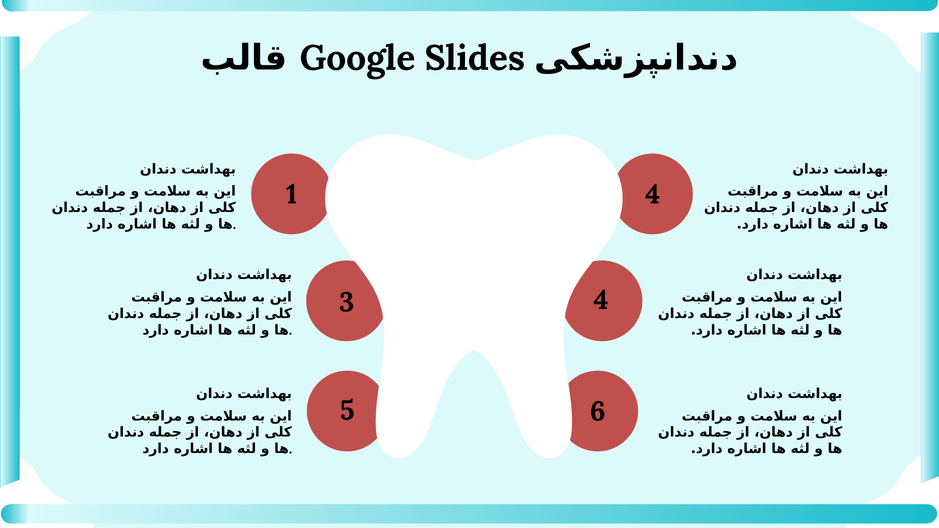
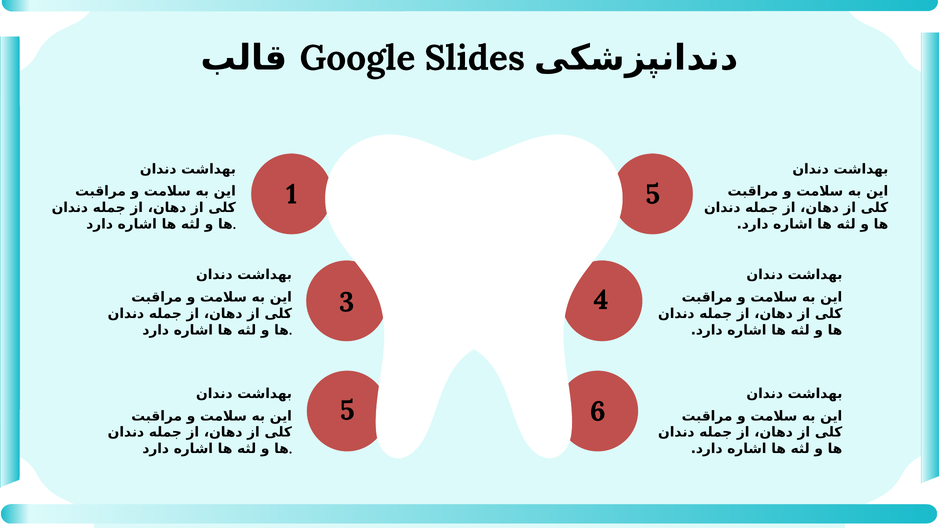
1 4: 4 -> 5
